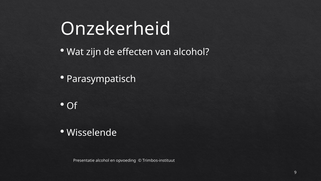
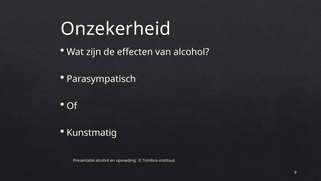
Wisselende: Wisselende -> Kunstmatig
